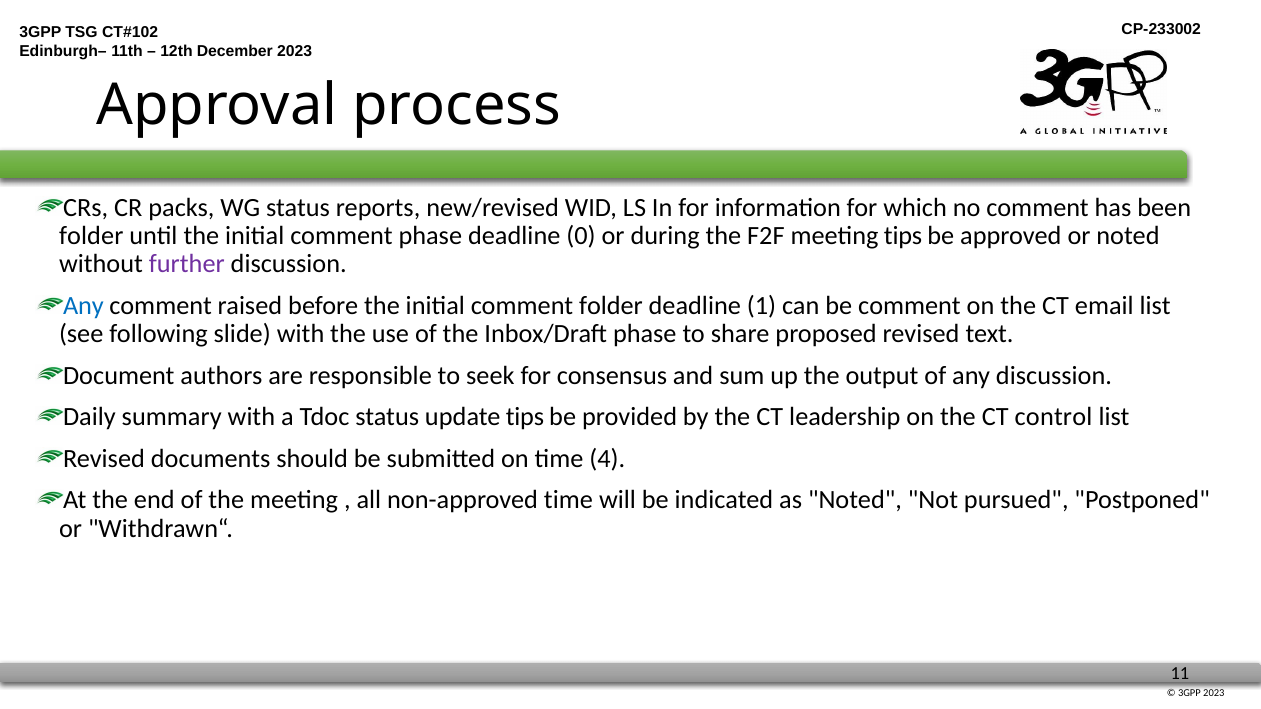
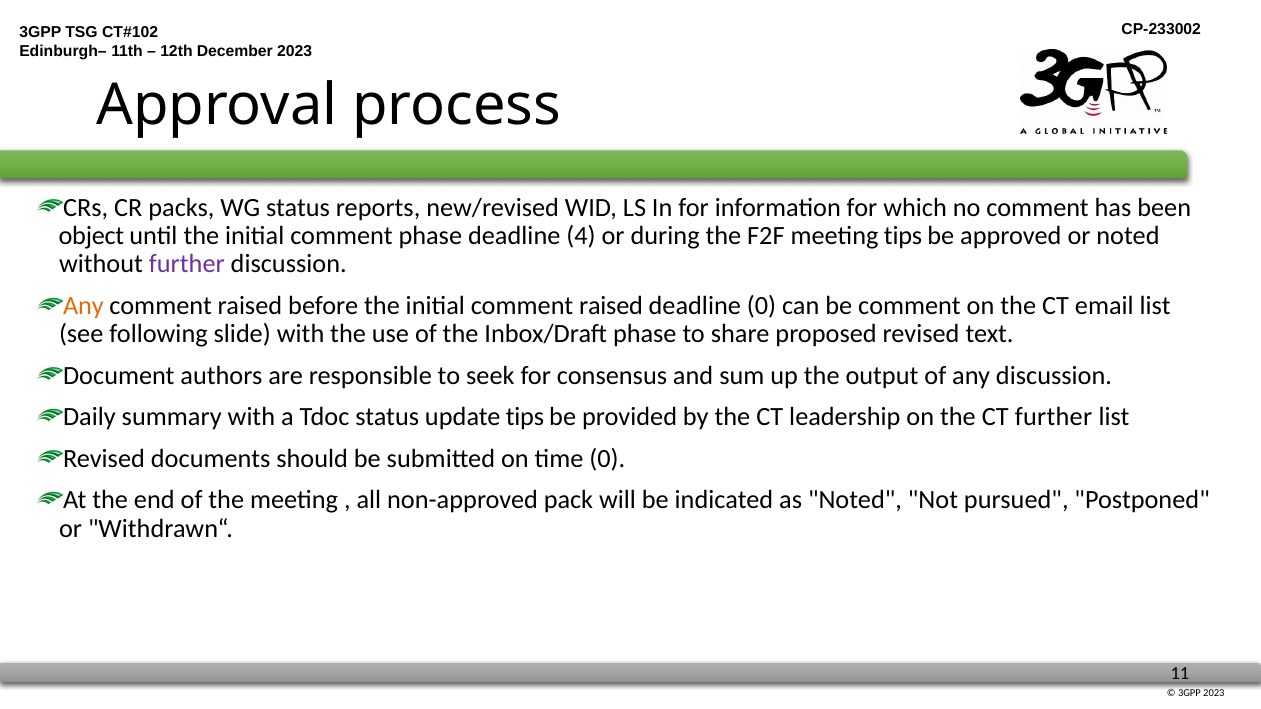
folder at (91, 236): folder -> object
0: 0 -> 4
Any at (83, 306) colour: blue -> orange
initial comment folder: folder -> raised
deadline 1: 1 -> 0
CT control: control -> further
time 4: 4 -> 0
non-approved time: time -> pack
